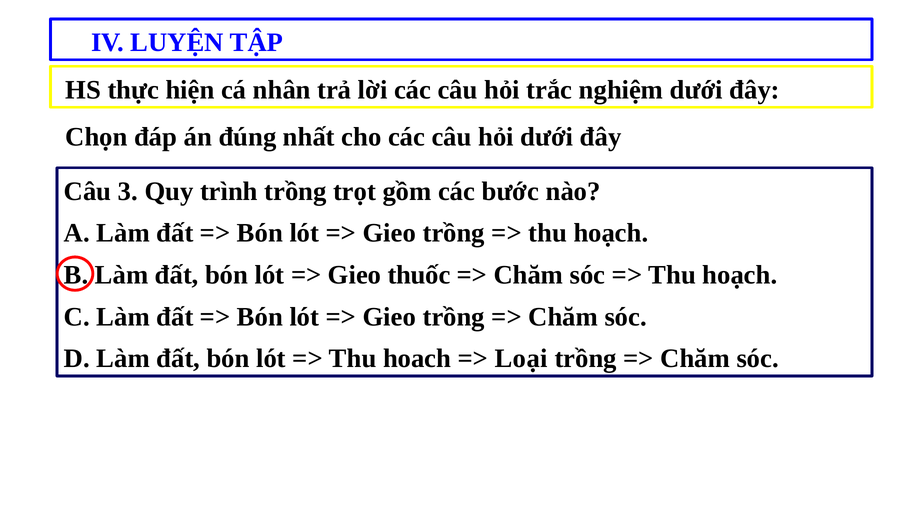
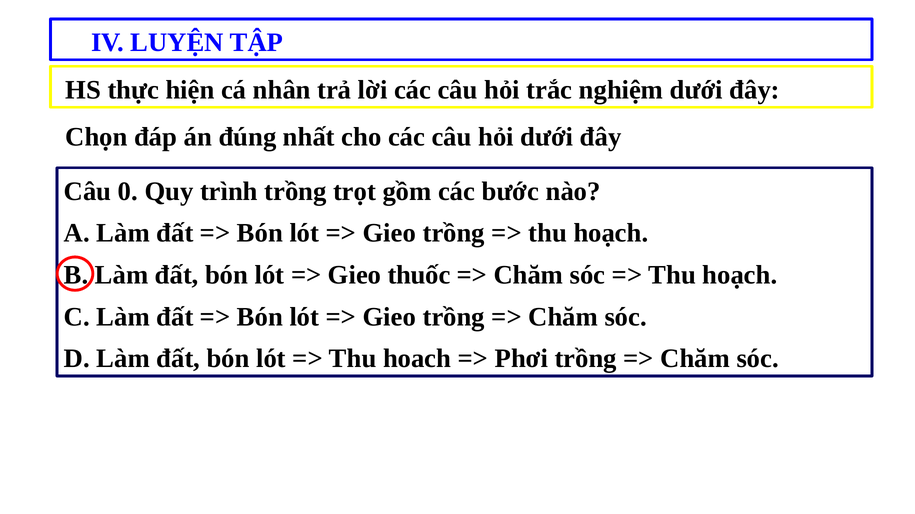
3: 3 -> 0
Loại: Loại -> Phơi
